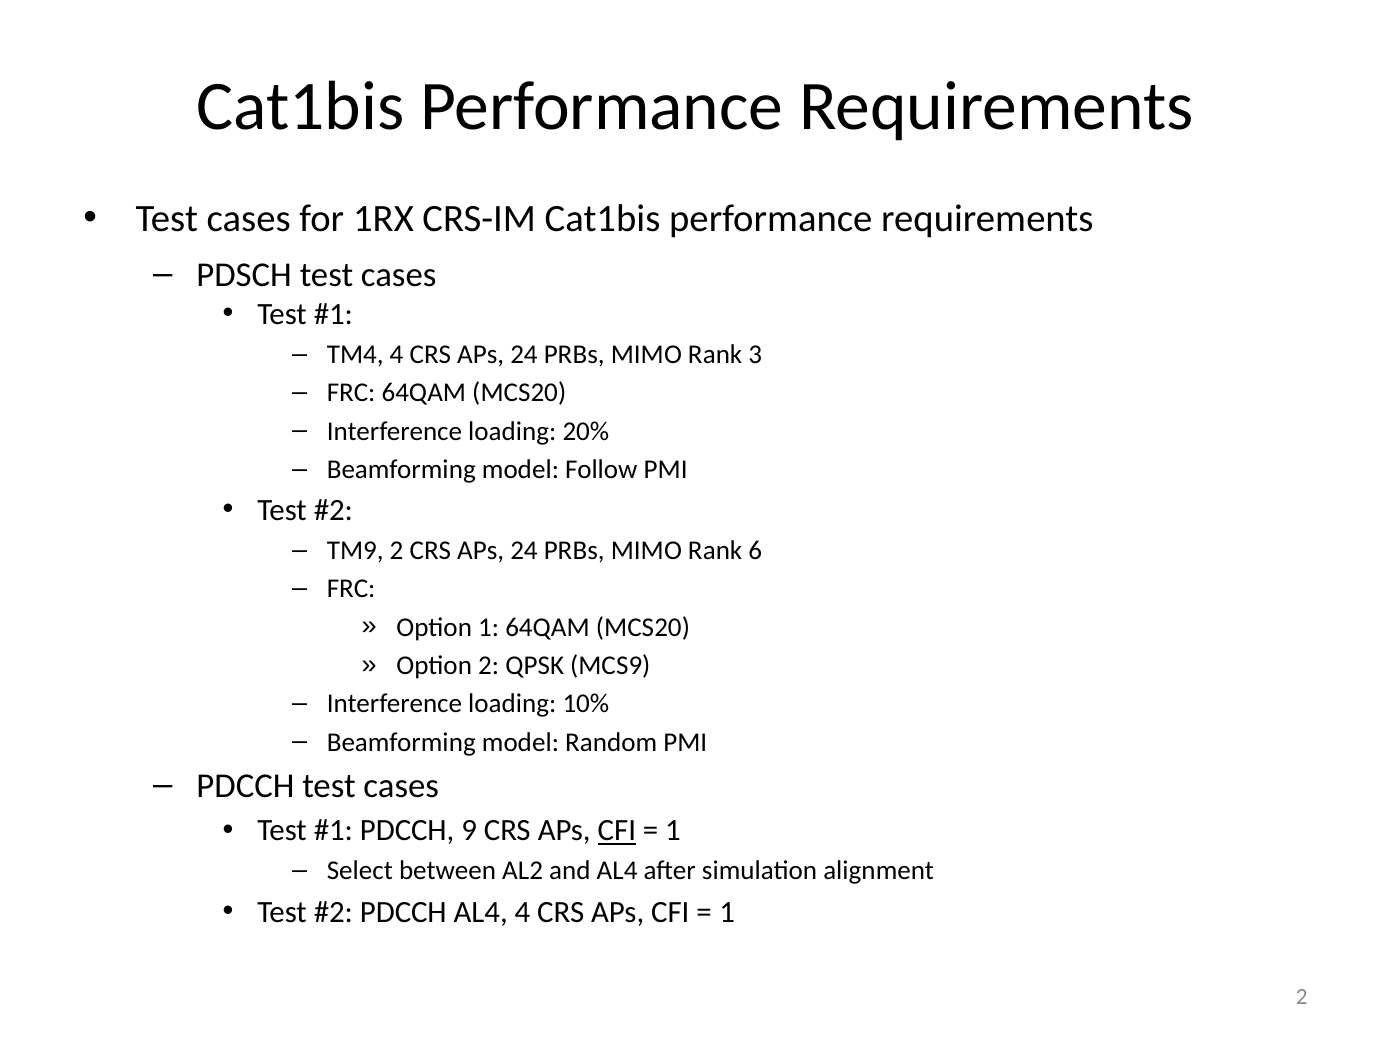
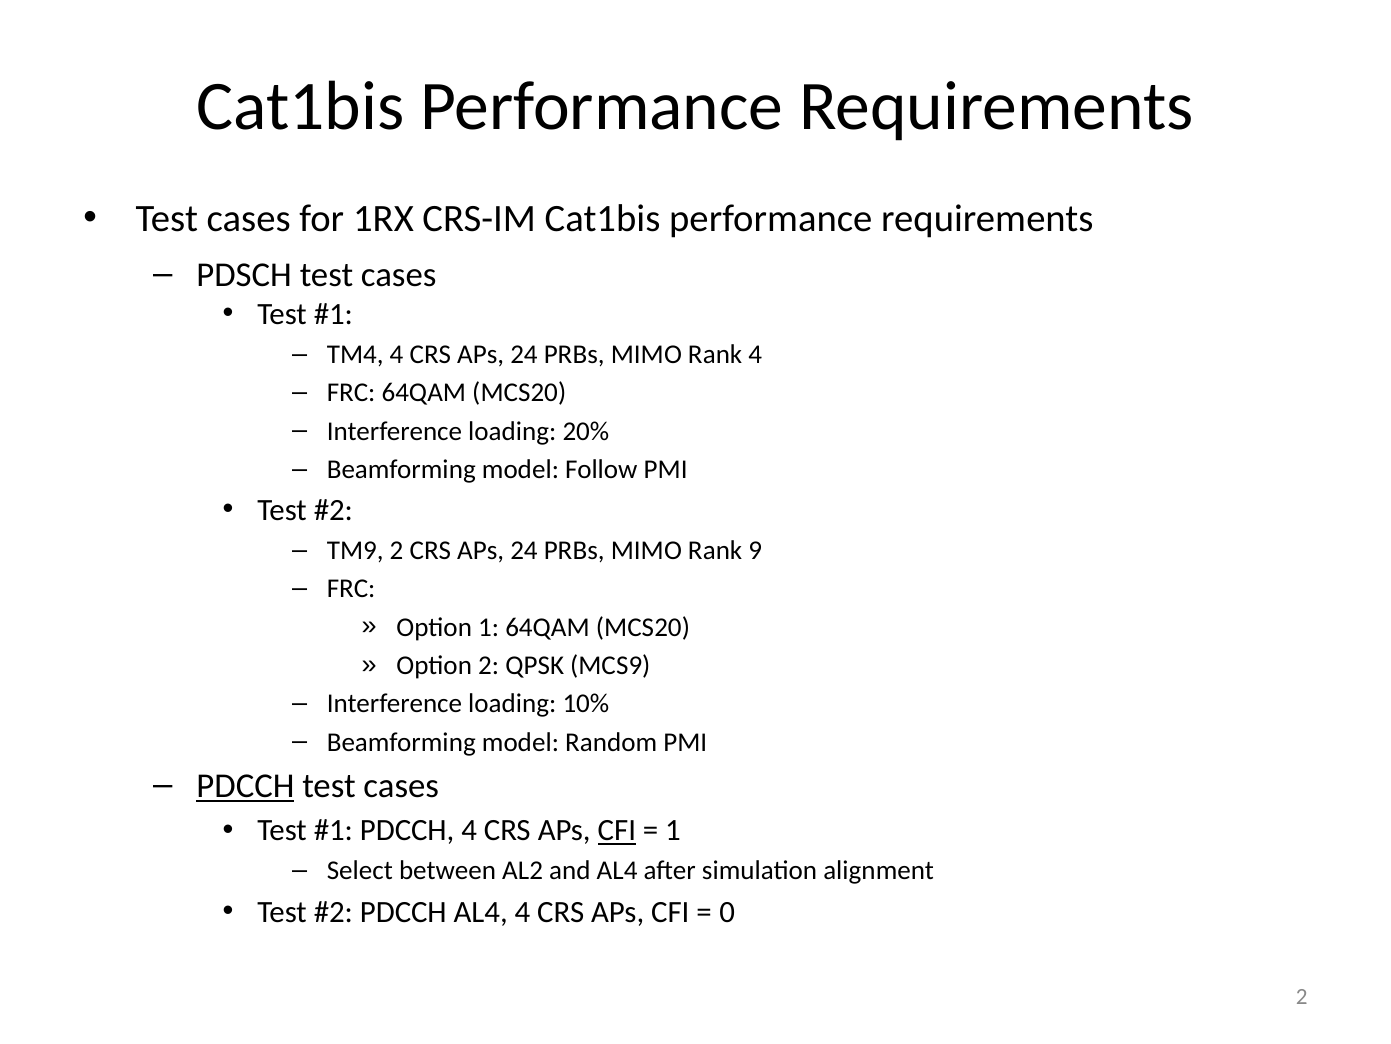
Rank 3: 3 -> 4
6: 6 -> 9
PDCCH at (245, 785) underline: none -> present
PDCCH 9: 9 -> 4
1 at (727, 911): 1 -> 0
